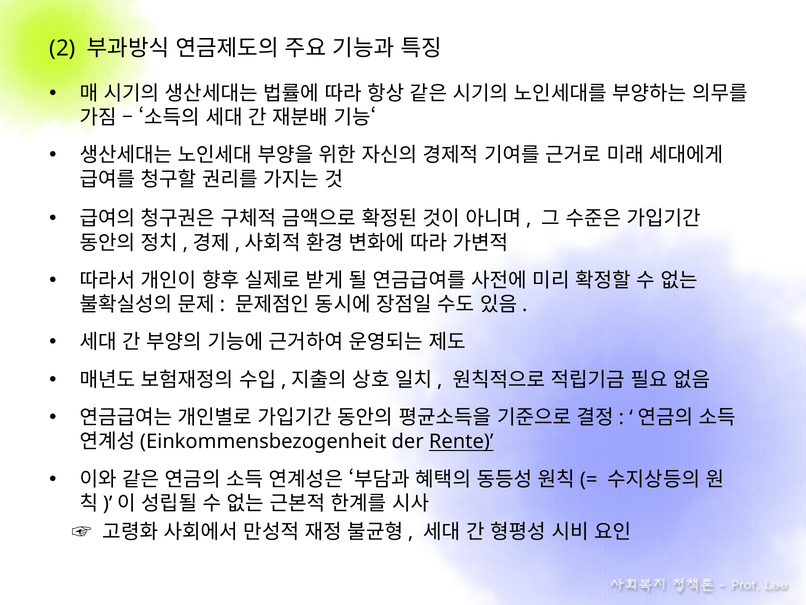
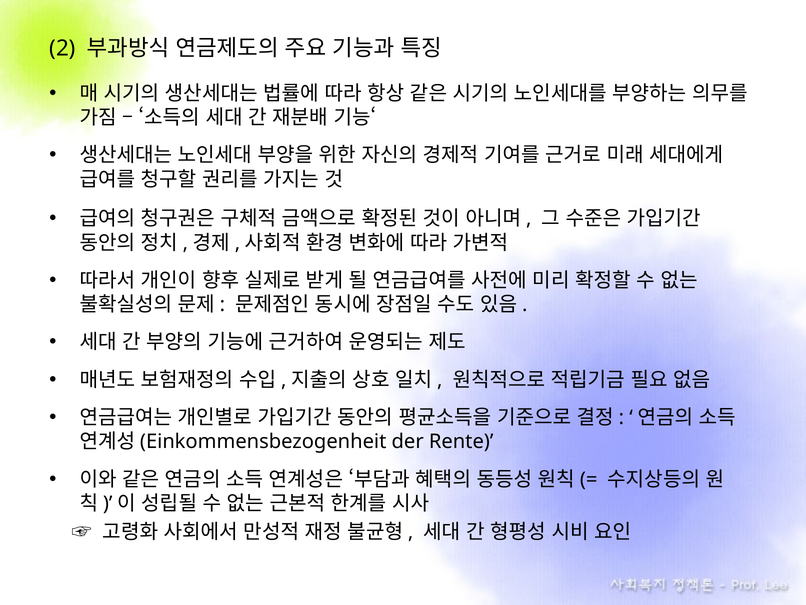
Rente underline: present -> none
